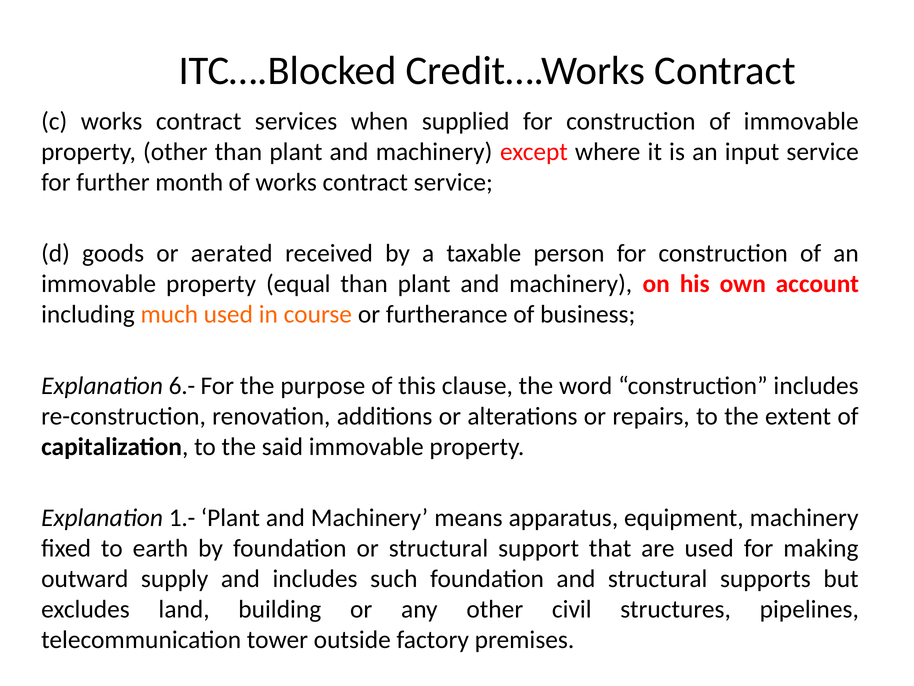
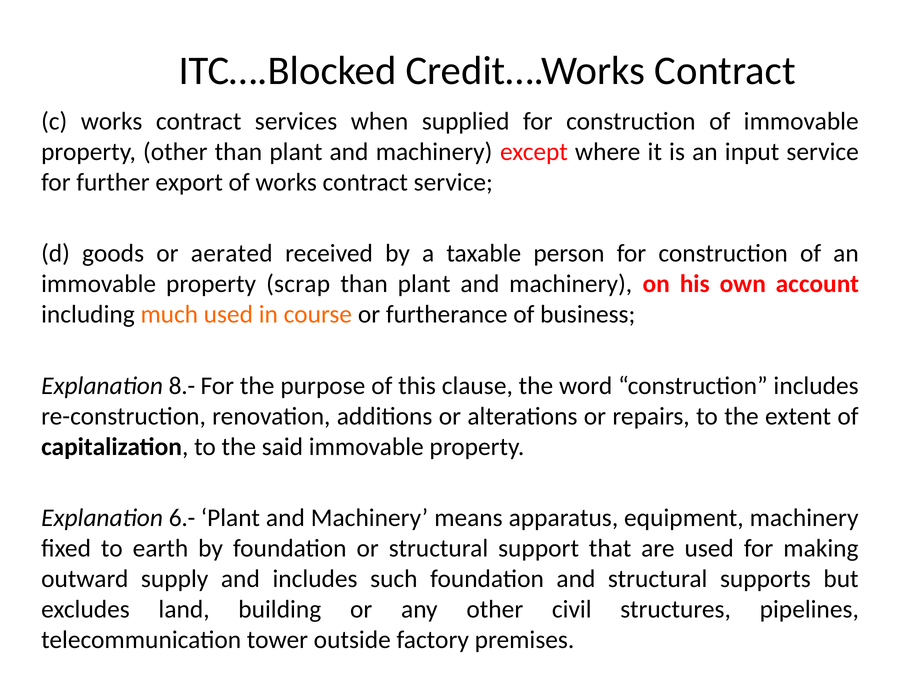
month: month -> export
equal: equal -> scrap
6.-: 6.- -> 8.-
1.-: 1.- -> 6.-
